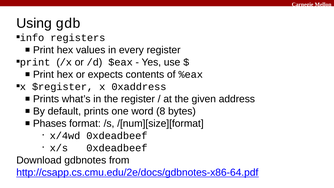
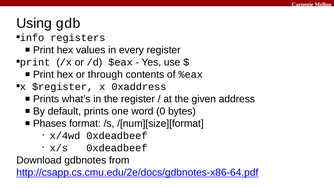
expects: expects -> through
8: 8 -> 0
